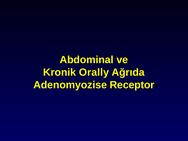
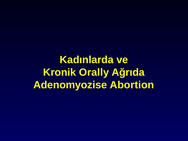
Abdominal: Abdominal -> Kadınlarda
Receptor: Receptor -> Abortion
